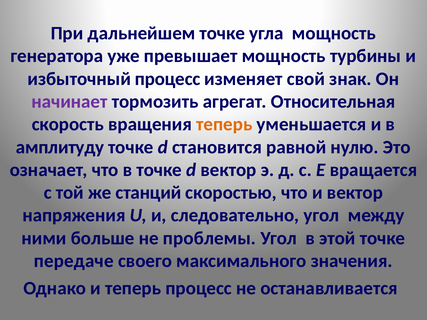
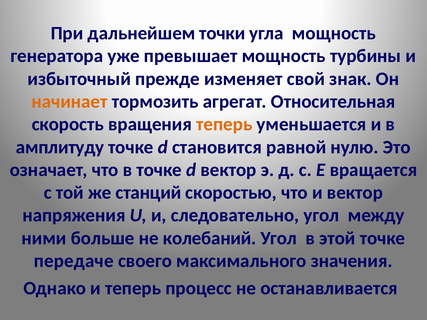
дальнейшем точке: точке -> точки
избыточный процесс: процесс -> прежде
начинает colour: purple -> orange
проблемы: проблемы -> колебаний
